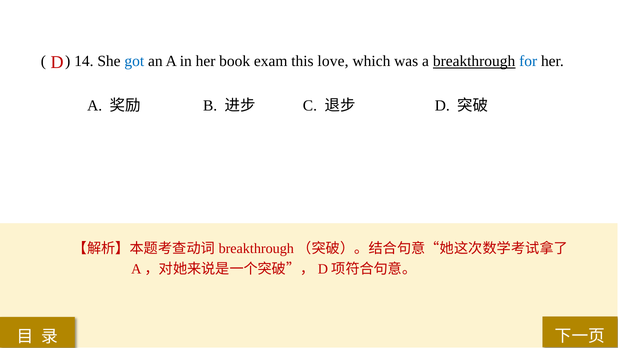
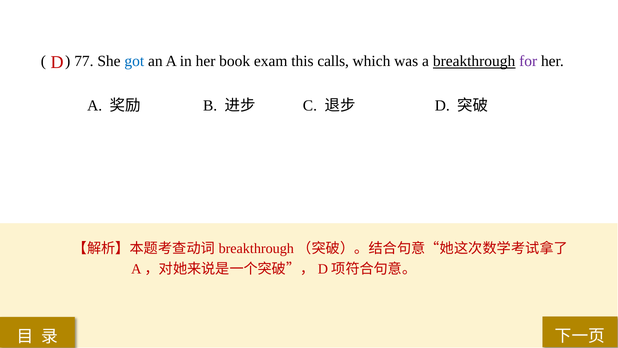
14: 14 -> 77
love: love -> calls
for colour: blue -> purple
